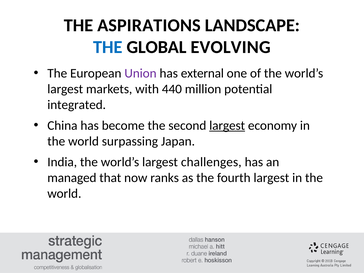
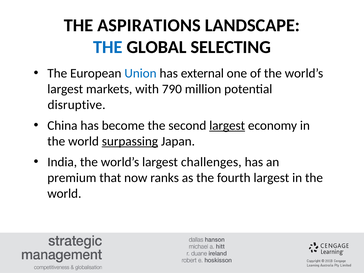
EVOLVING: EVOLVING -> SELECTING
Union colour: purple -> blue
440: 440 -> 790
integrated: integrated -> disruptive
surpassing underline: none -> present
managed: managed -> premium
